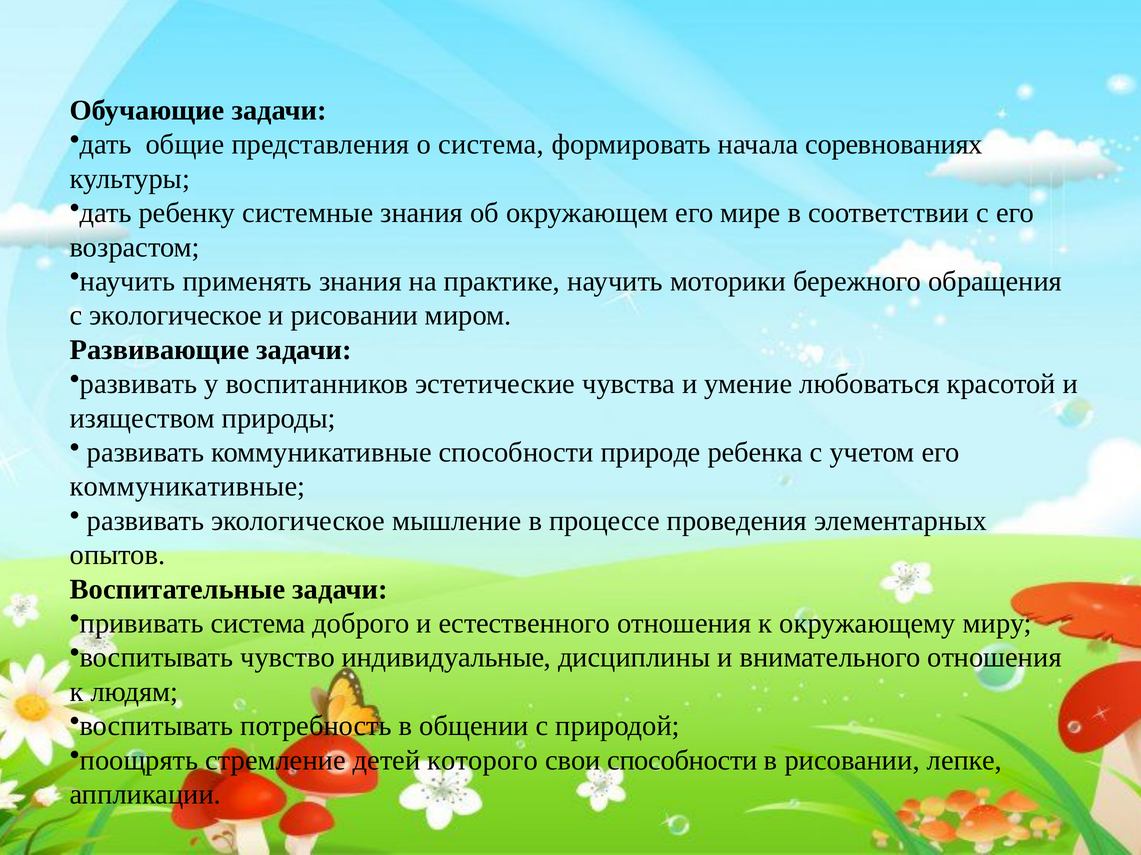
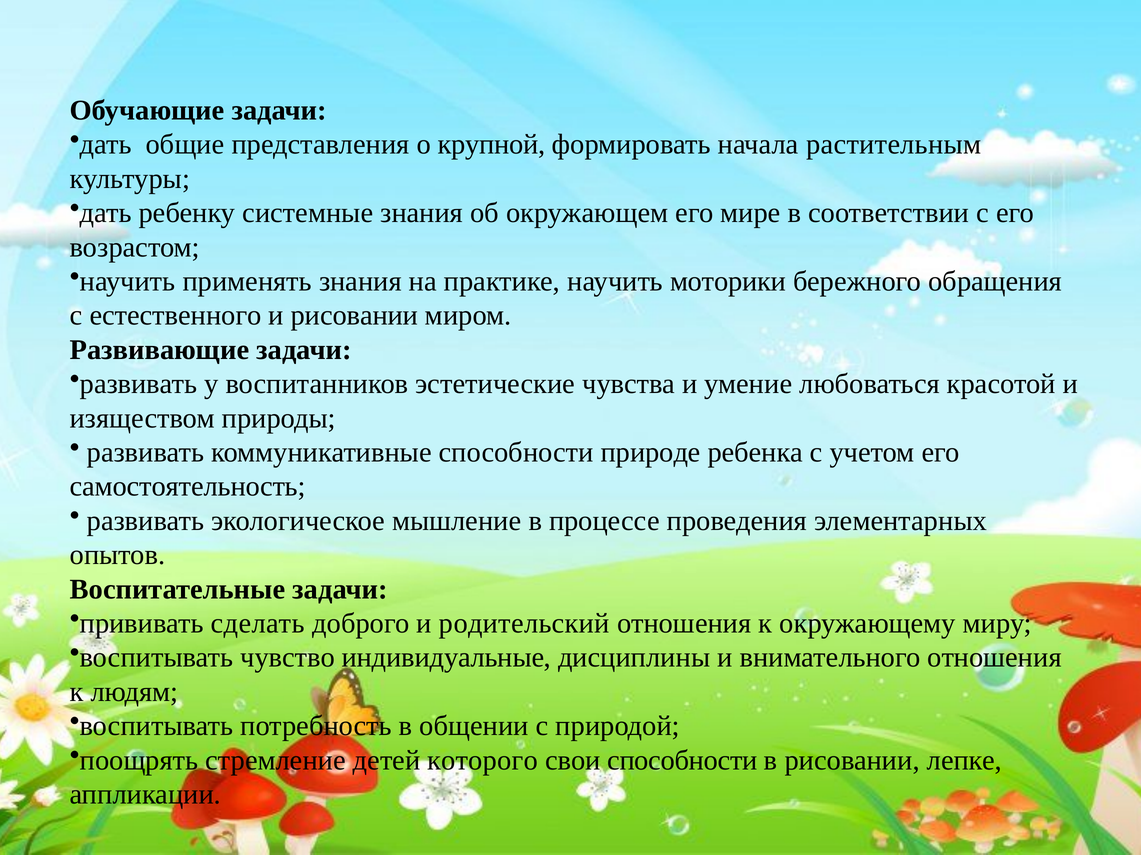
о система: система -> крупной
соревнованиях: соревнованиях -> растительным
с экологическое: экологическое -> естественного
коммуникативные at (188, 487): коммуникативные -> самостоятельность
прививать система: система -> сделать
естественного: естественного -> родительский
